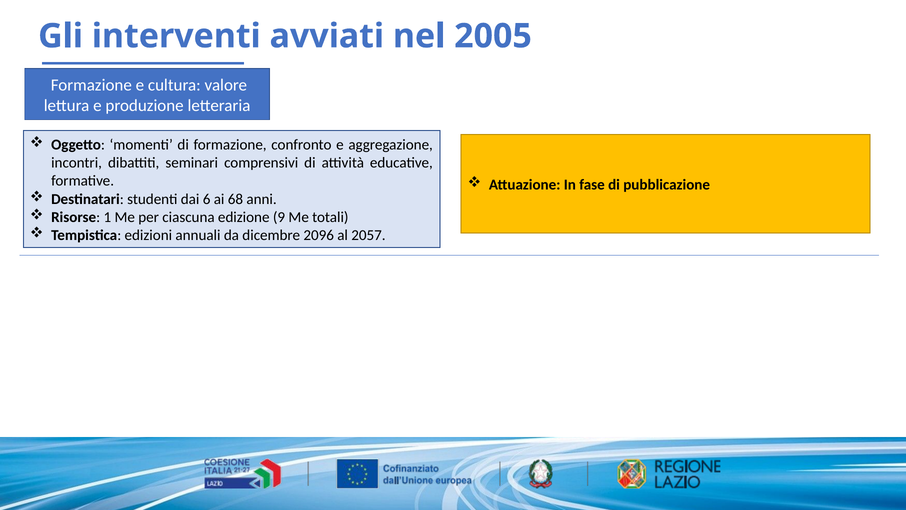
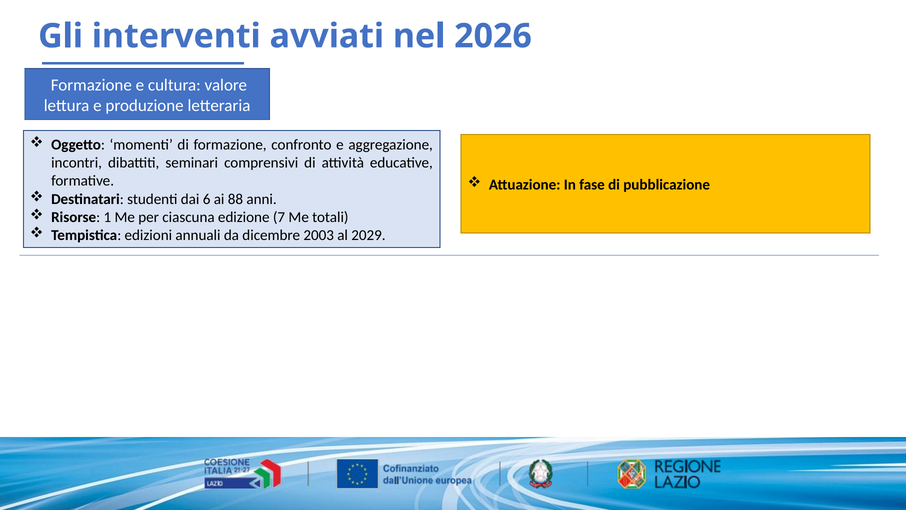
2005: 2005 -> 2026
68: 68 -> 88
9: 9 -> 7
2096: 2096 -> 2003
2057: 2057 -> 2029
